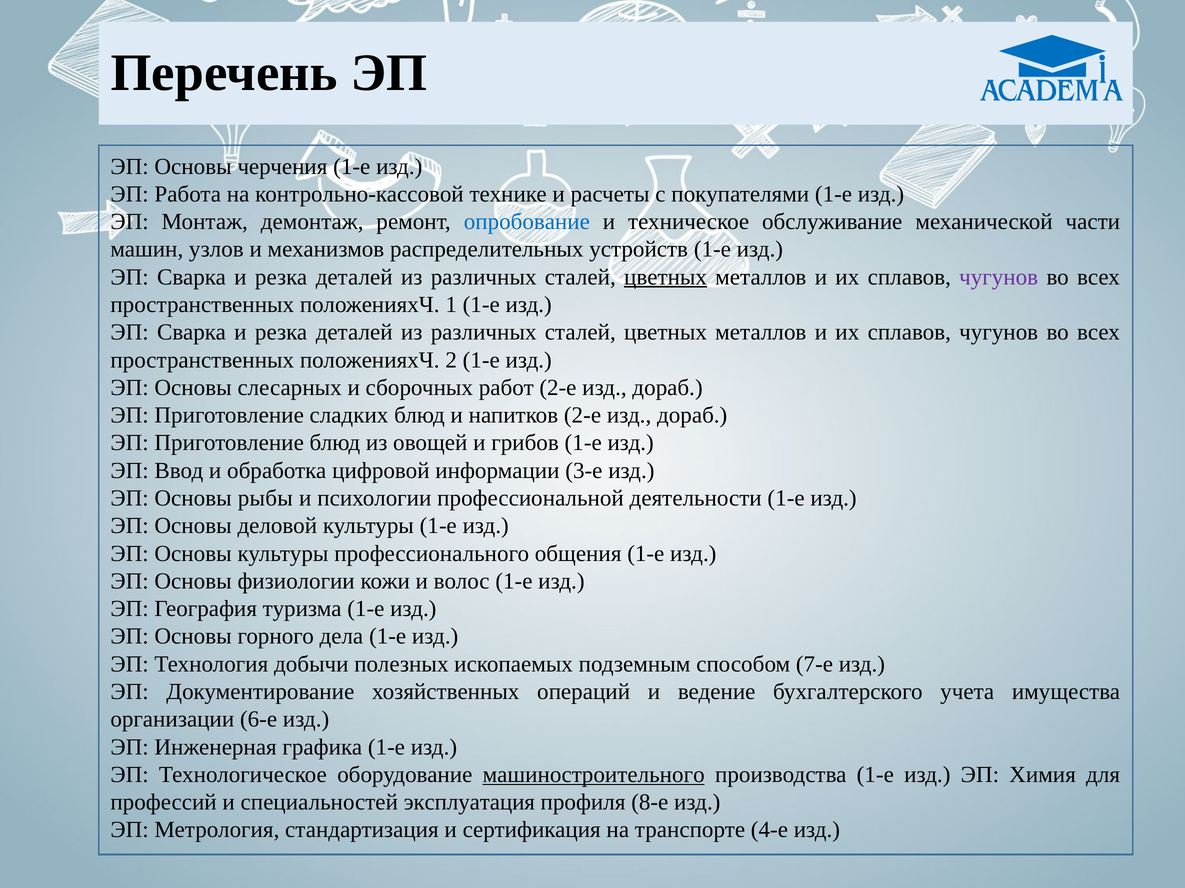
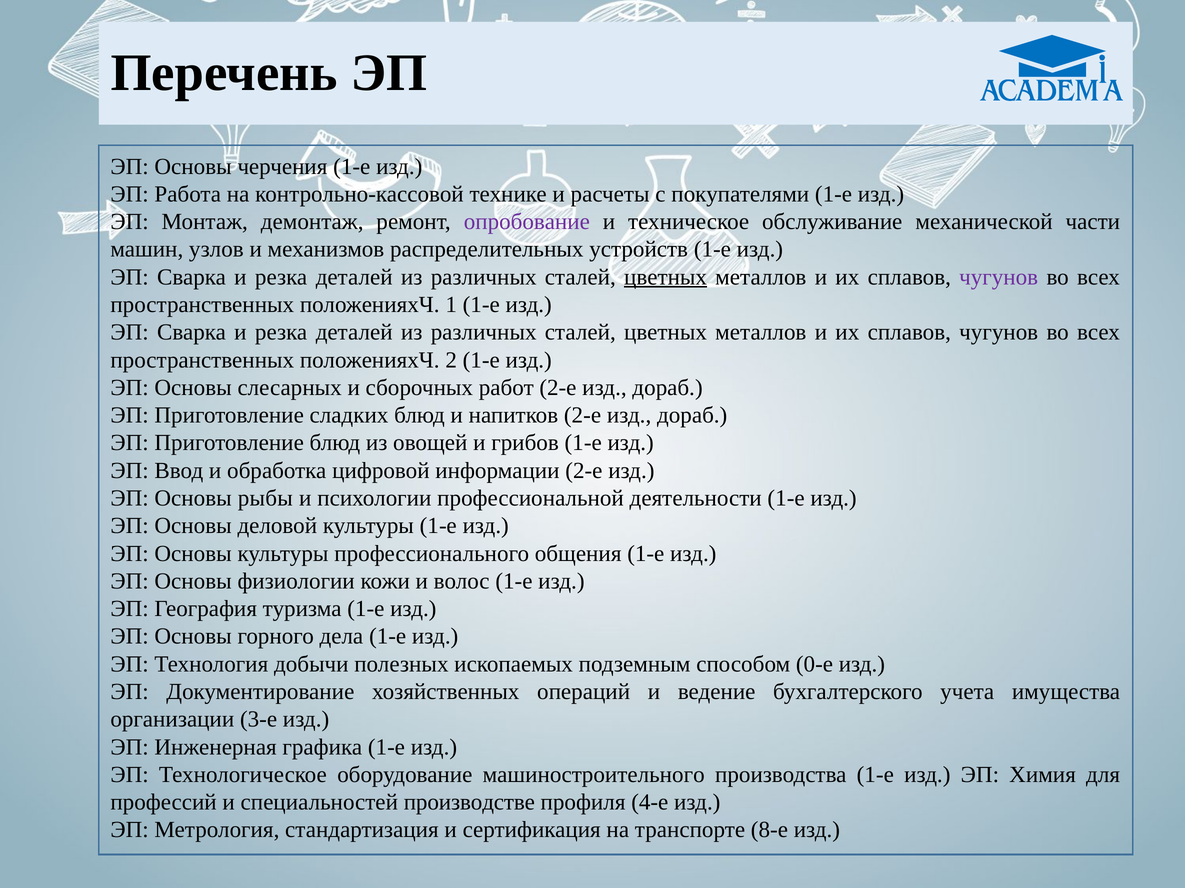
опробование colour: blue -> purple
информации 3-е: 3-е -> 2-е
7-е: 7-е -> 0-е
6-е: 6-е -> 3-е
машиностроительного underline: present -> none
эксплуатация: эксплуатация -> производстве
8-е: 8-е -> 4-е
4-е: 4-е -> 8-е
